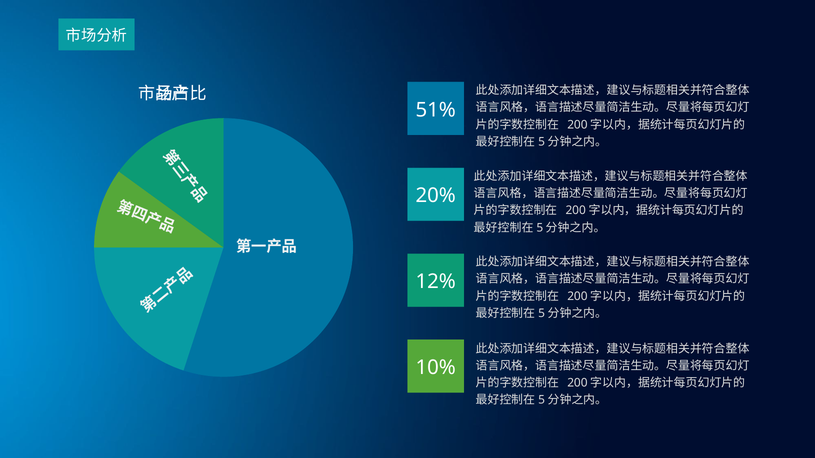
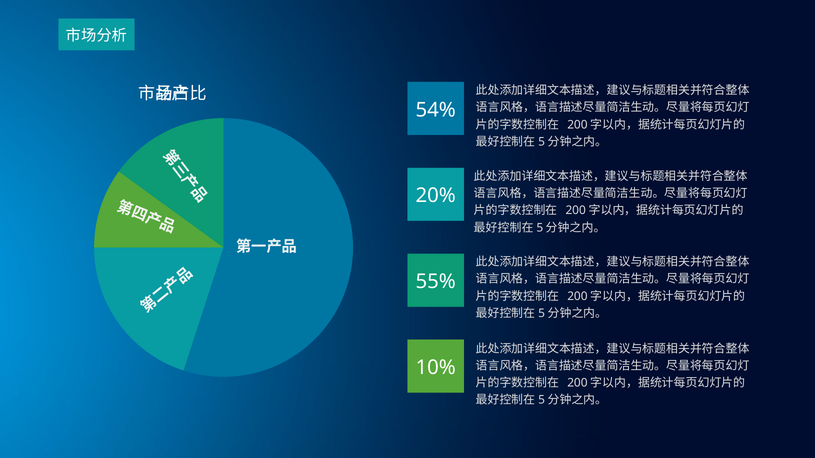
51%: 51% -> 54%
12%: 12% -> 55%
